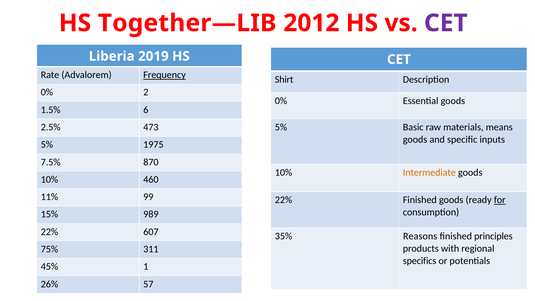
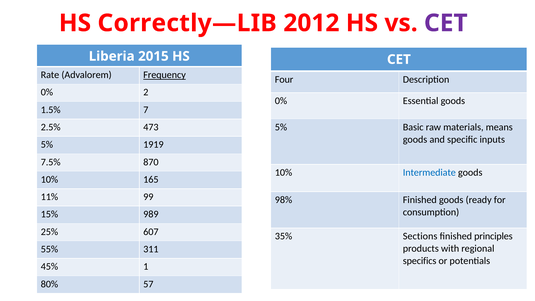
Together—LIB: Together—LIB -> Correctly—LIB
2019: 2019 -> 2015
Shirt: Shirt -> Four
6: 6 -> 7
1975: 1975 -> 1919
Intermediate colour: orange -> blue
460: 460 -> 165
22% at (284, 200): 22% -> 98%
for underline: present -> none
22% at (49, 232): 22% -> 25%
Reasons: Reasons -> Sections
75%: 75% -> 55%
26%: 26% -> 80%
